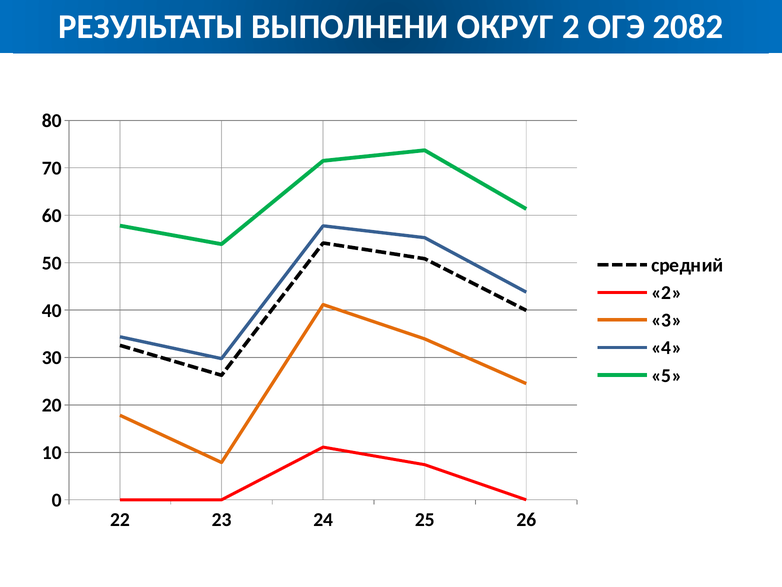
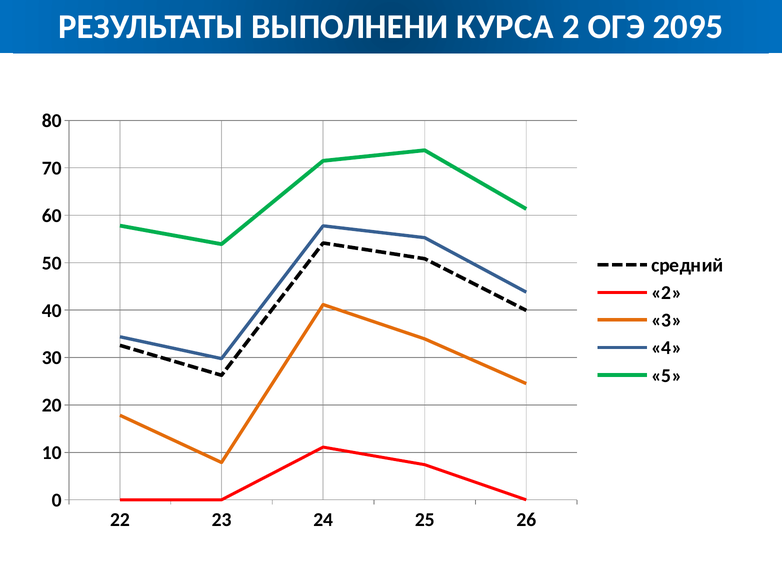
ОКРУГ: ОКРУГ -> КУРСА
2082: 2082 -> 2095
